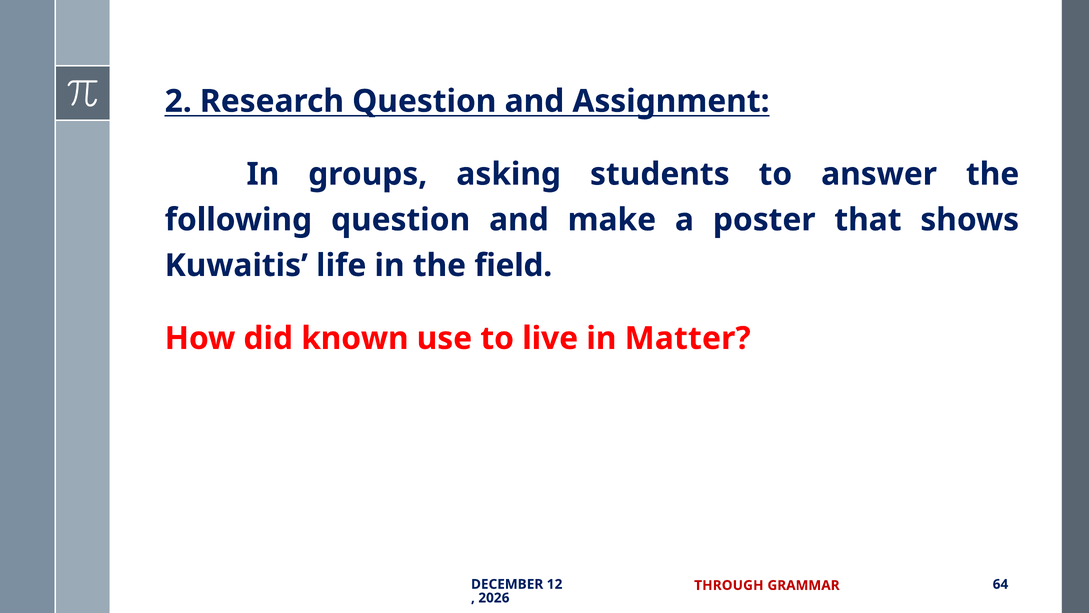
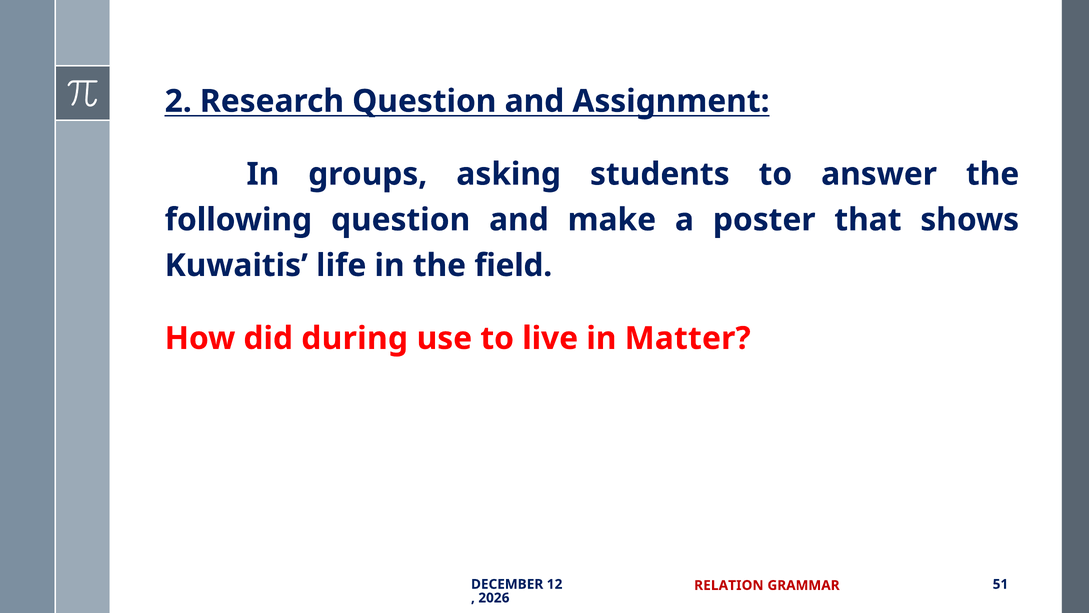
known: known -> during
THROUGH: THROUGH -> RELATION
64: 64 -> 51
